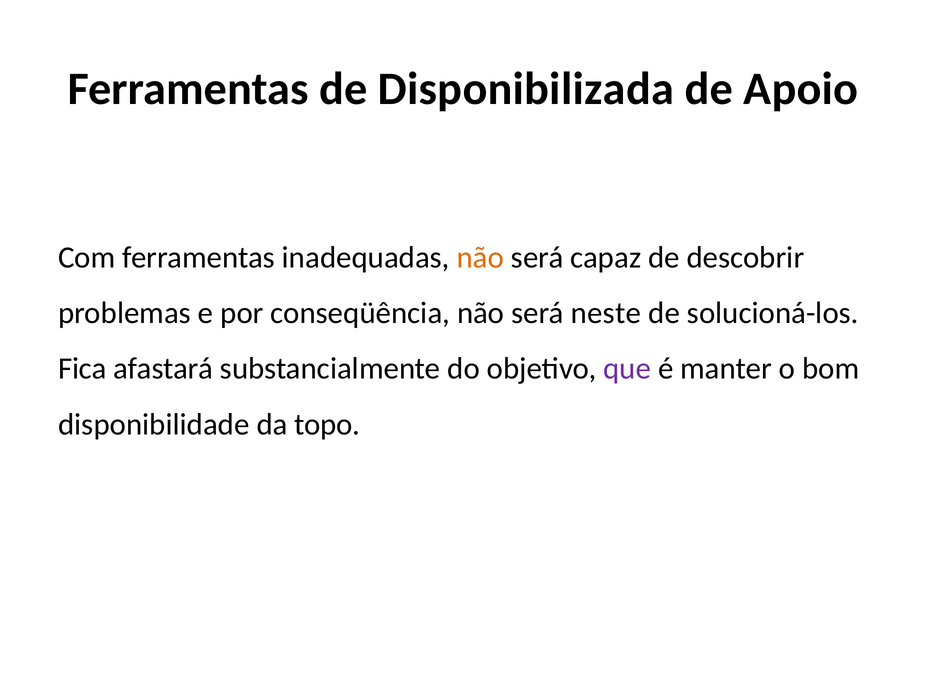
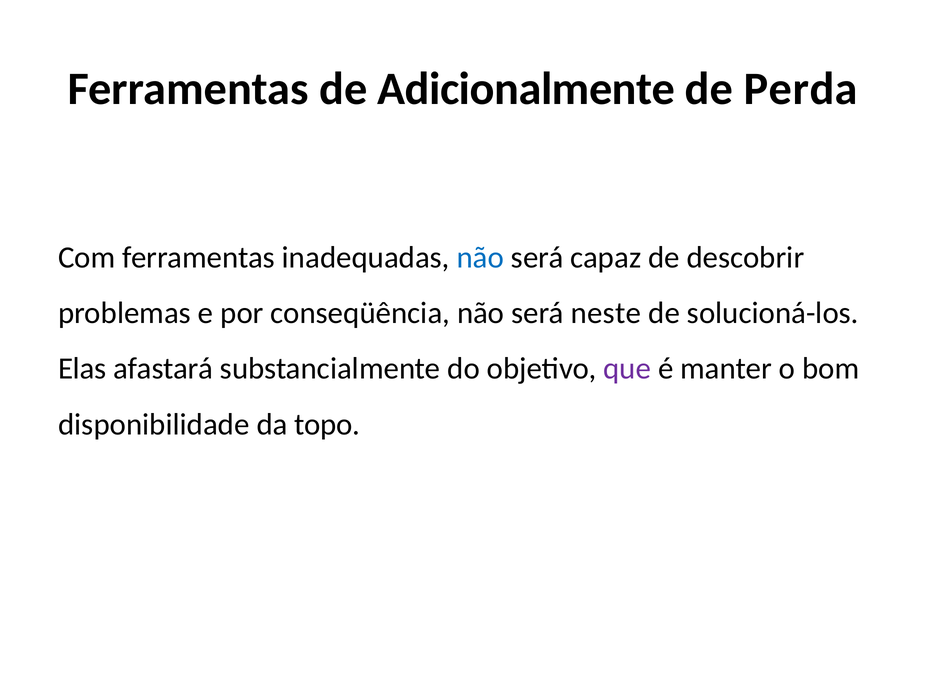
Disponibilizada: Disponibilizada -> Adicionalmente
Apoio: Apoio -> Perda
não at (480, 257) colour: orange -> blue
Fica: Fica -> Elas
